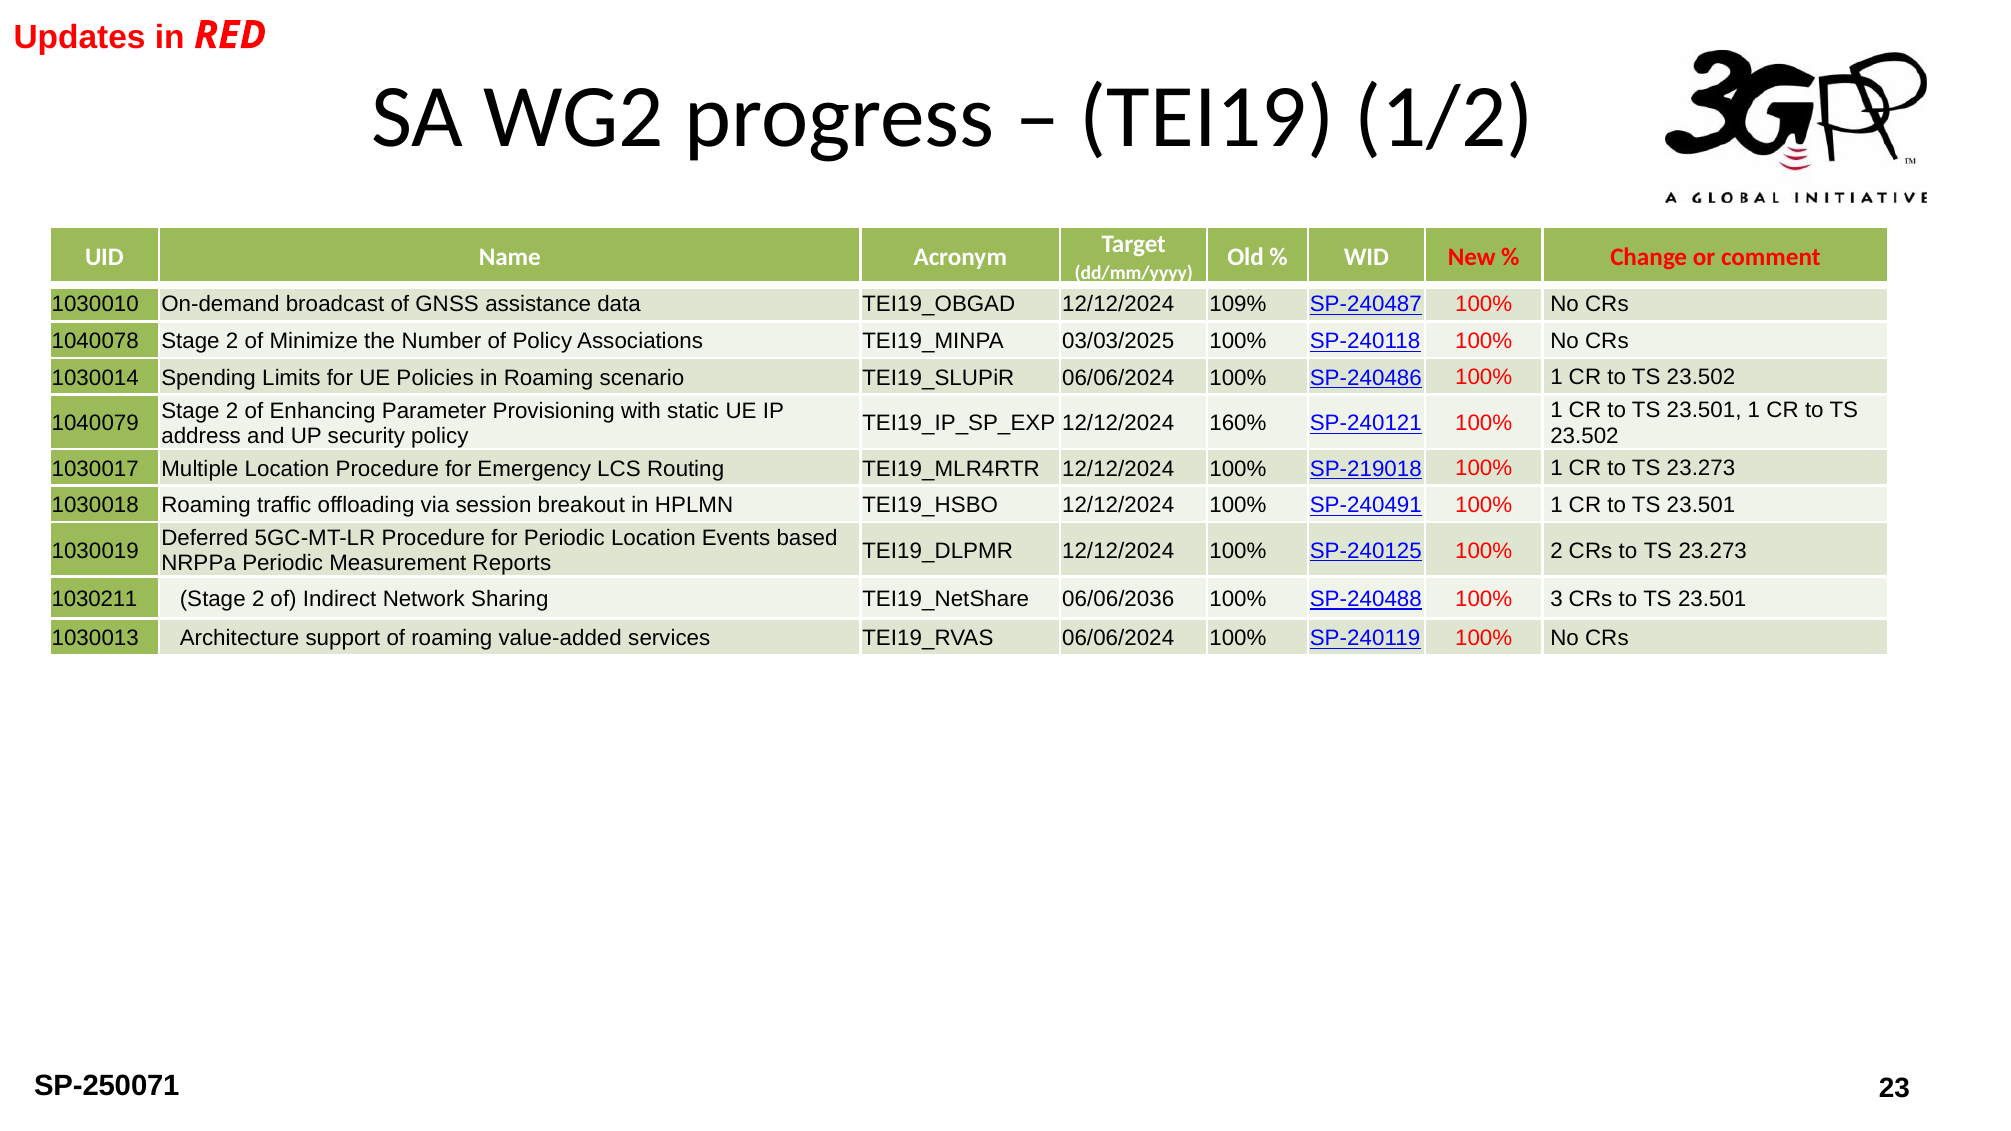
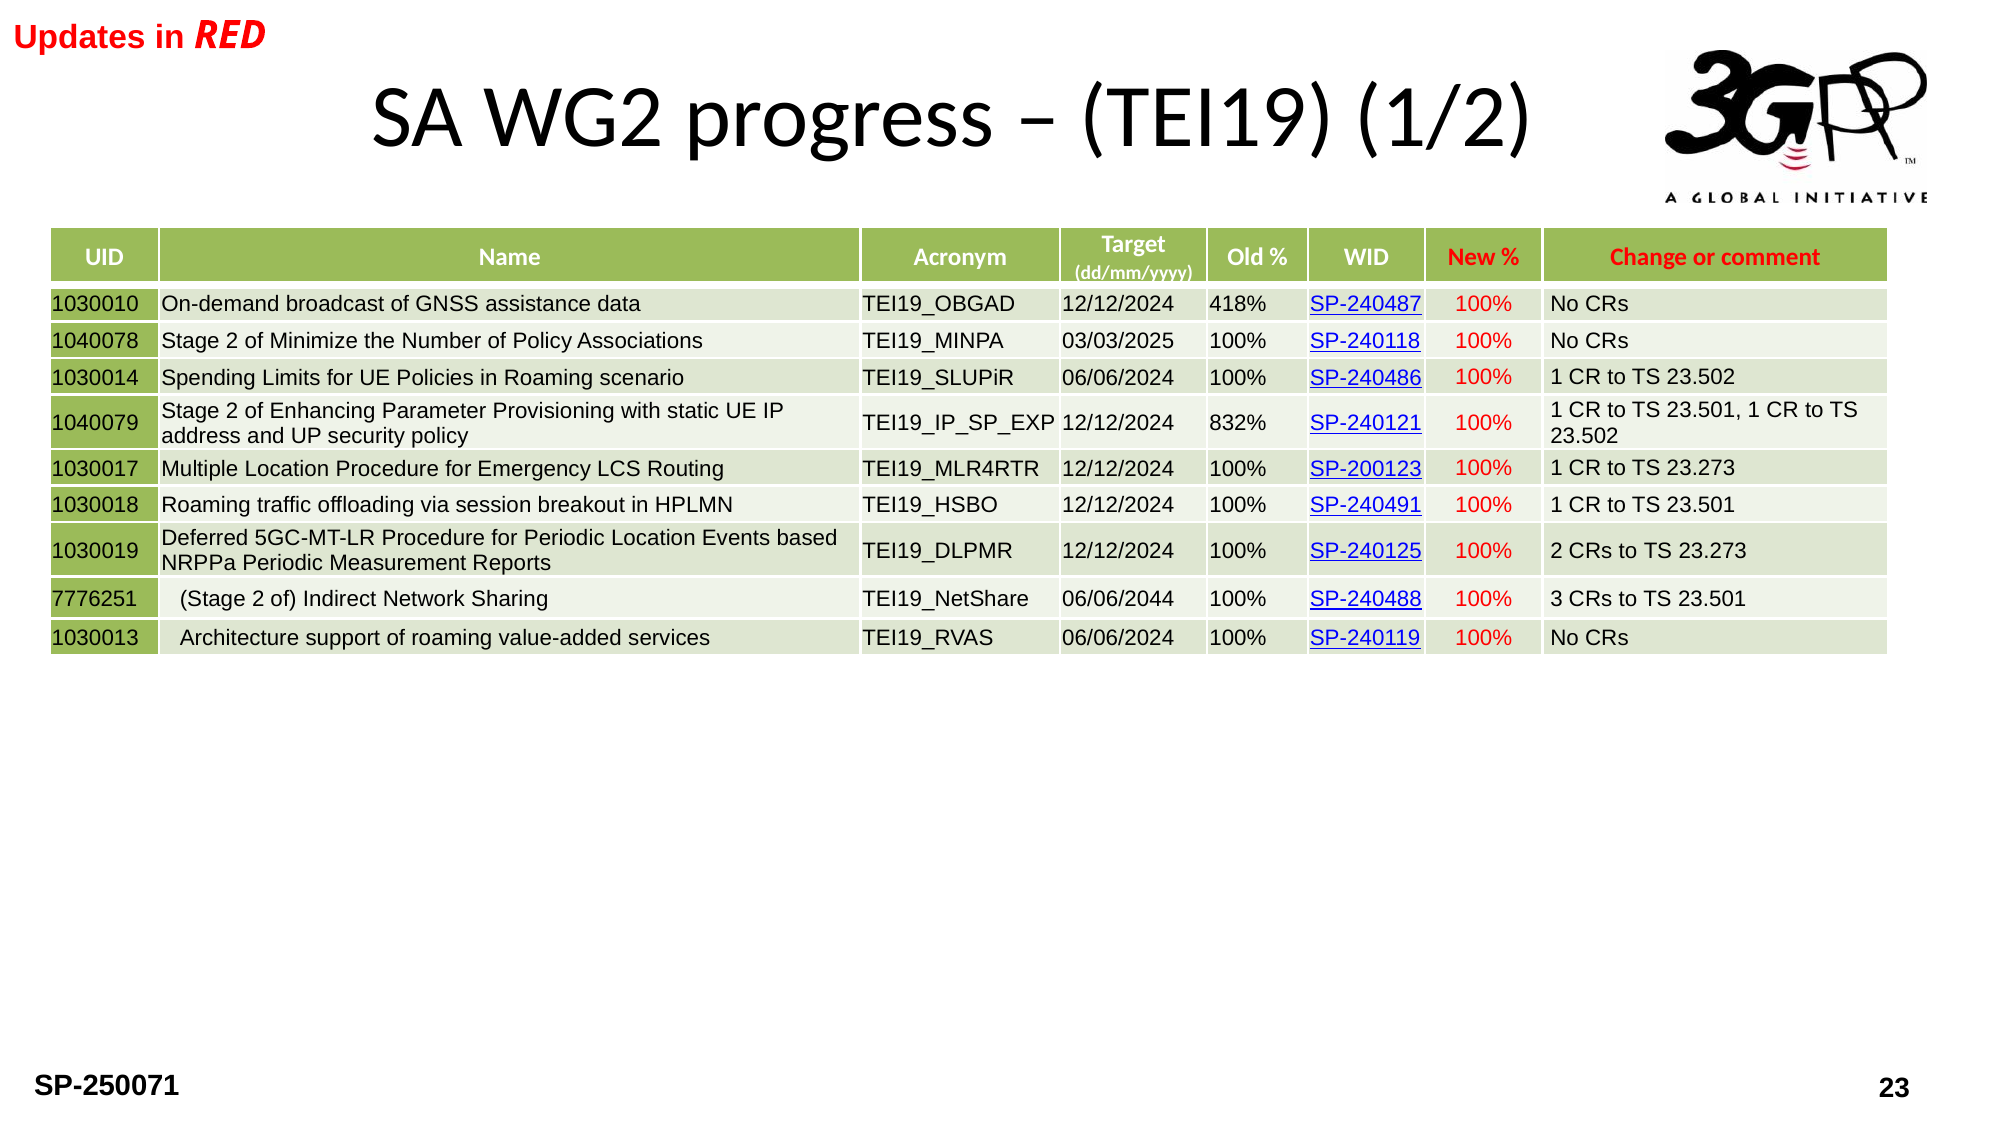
109%: 109% -> 418%
160%: 160% -> 832%
SP-219018: SP-219018 -> SP-200123
1030211: 1030211 -> 7776251
06/06/2036: 06/06/2036 -> 06/06/2044
